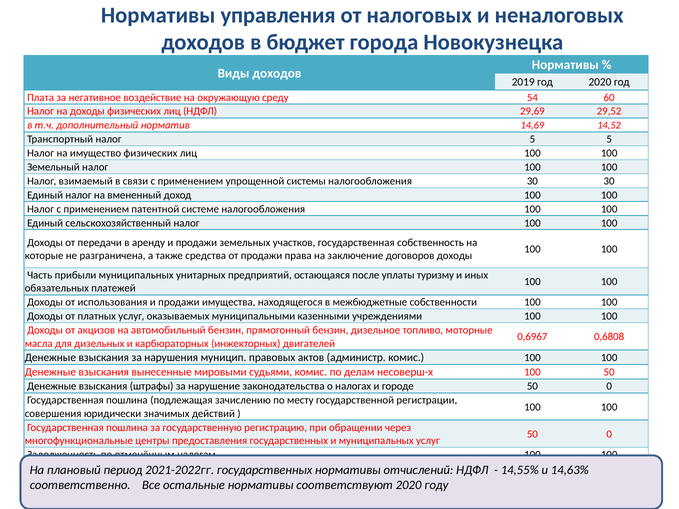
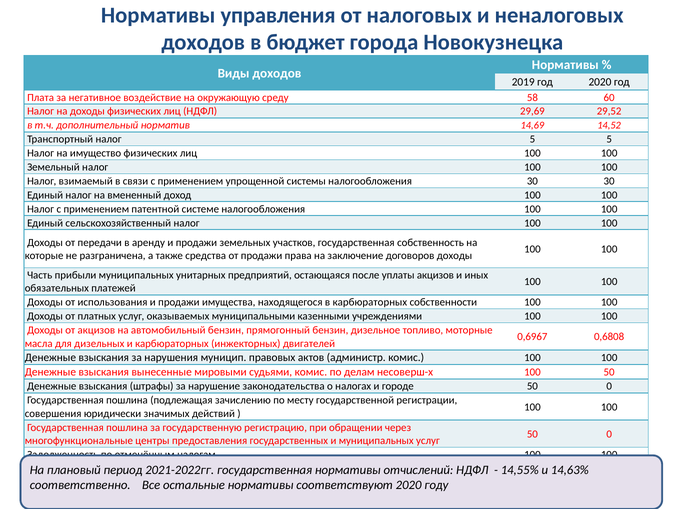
54: 54 -> 58
уплаты туризму: туризму -> акцизов
в межбюджетные: межбюджетные -> карбюраторных
2021-2022гг государственных: государственных -> государственная
